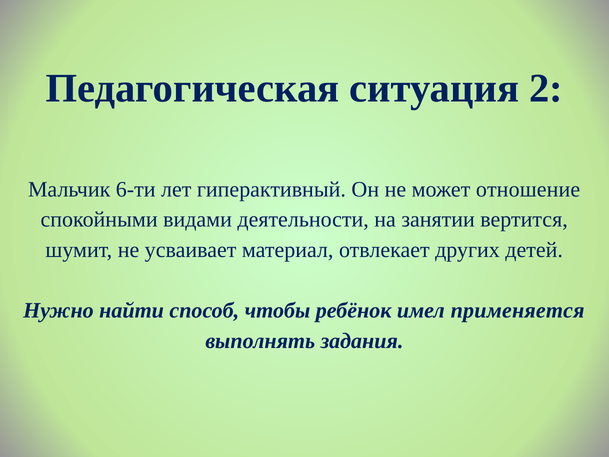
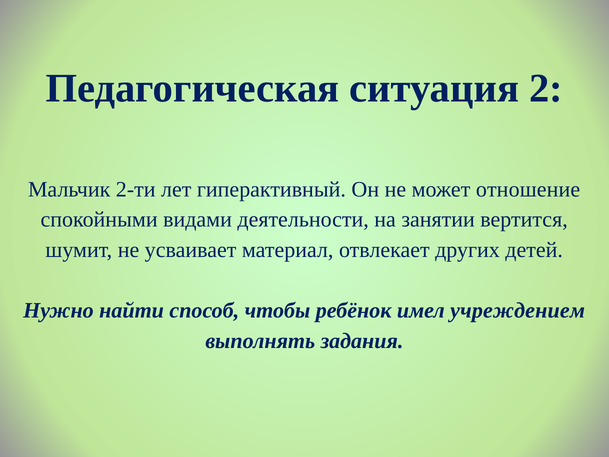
6-ти: 6-ти -> 2-ти
применяется: применяется -> учреждением
